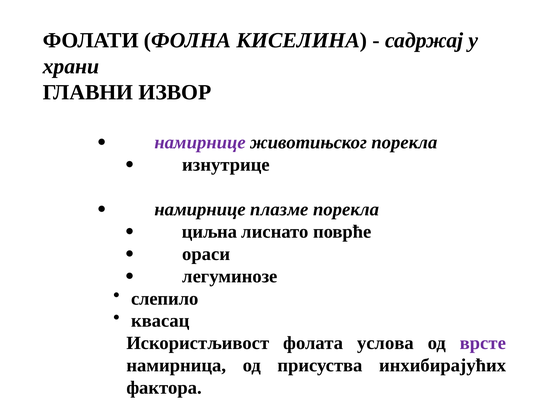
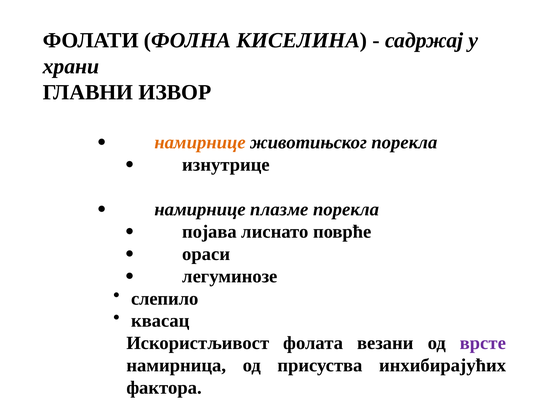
намирнице at (200, 143) colour: purple -> orange
циљна: циљна -> појава
услова: услова -> везани
